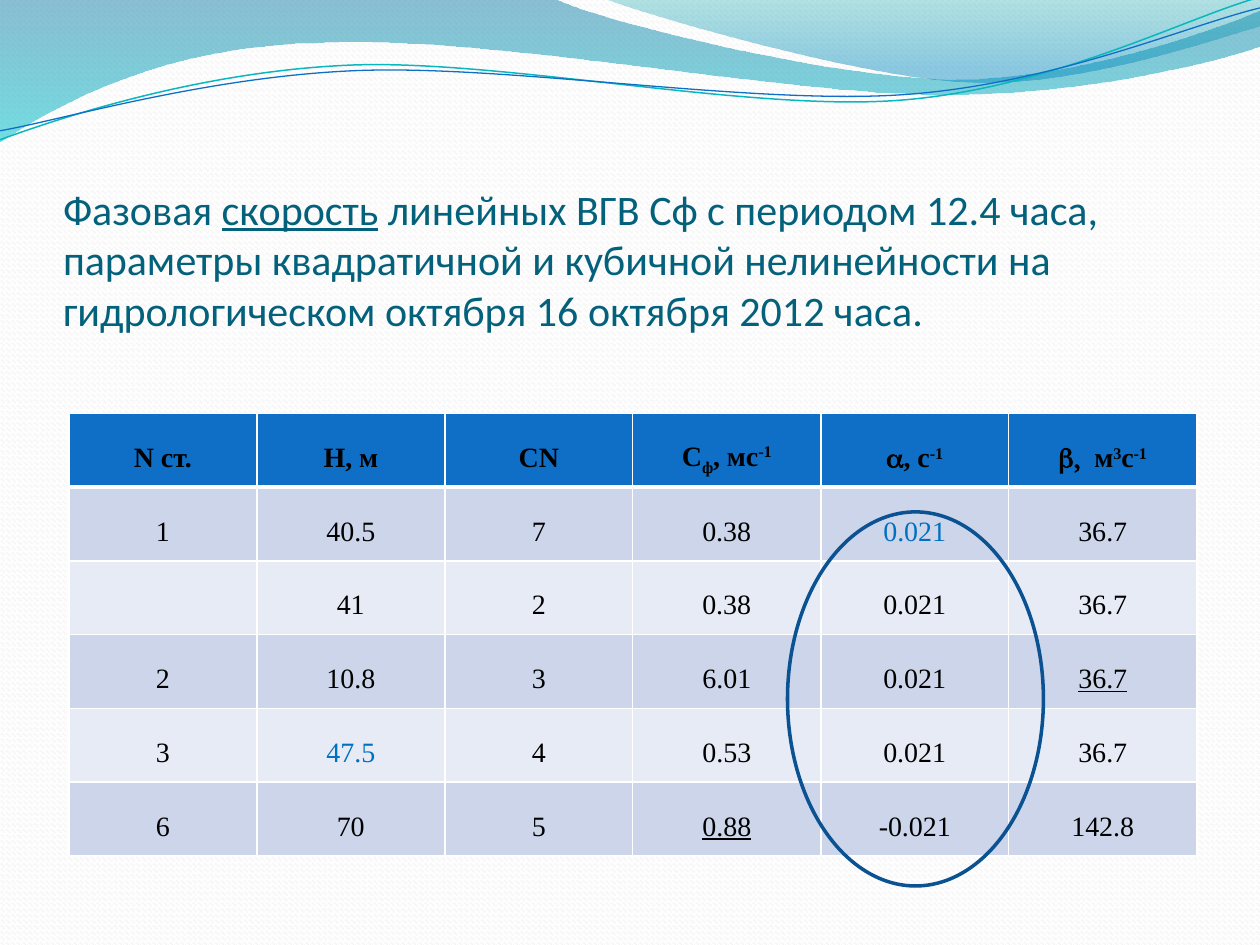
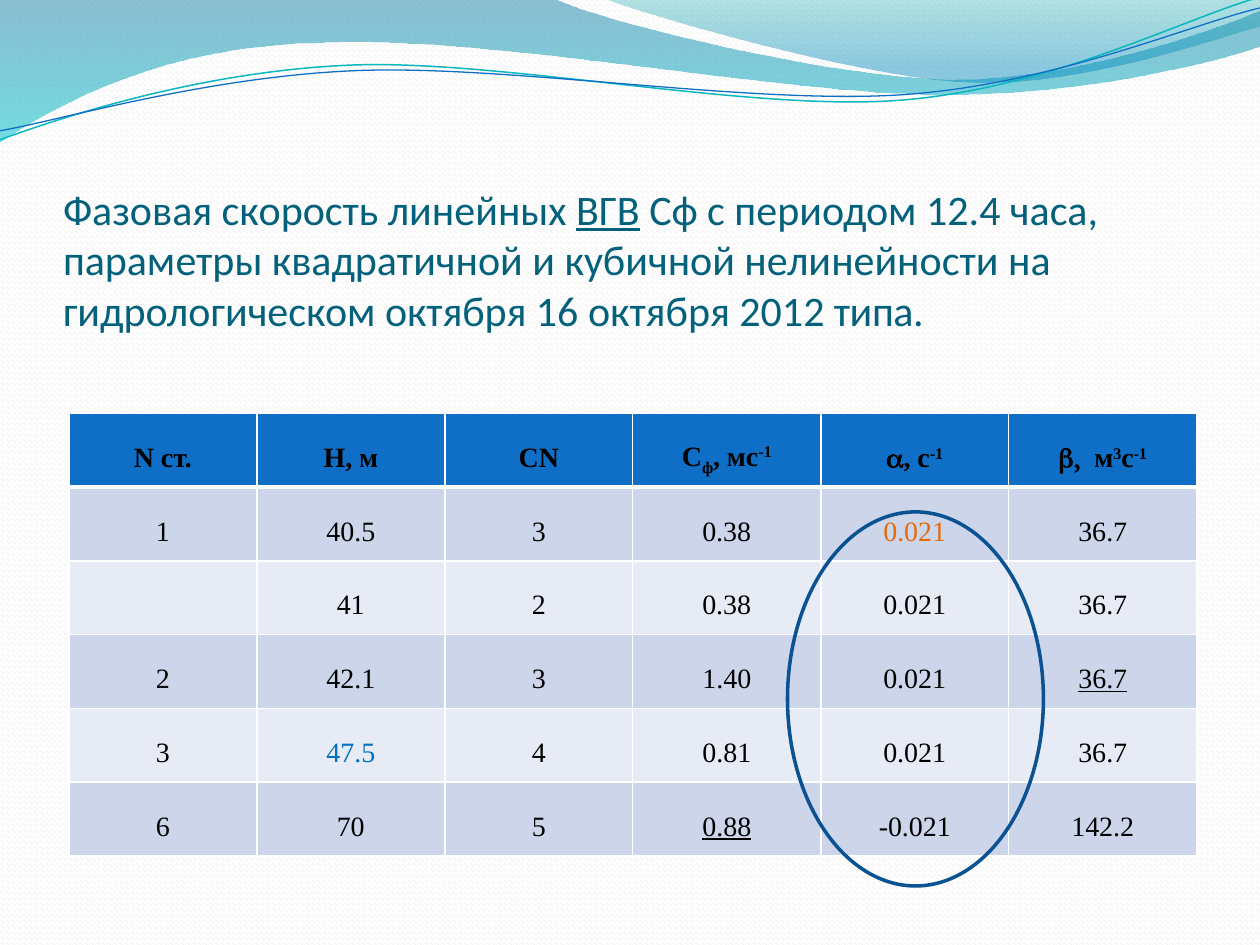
скорость underline: present -> none
ВГВ underline: none -> present
2012 часа: часа -> типа
40.5 7: 7 -> 3
0.021 at (915, 532) colour: blue -> orange
10.8: 10.8 -> 42.1
6.01: 6.01 -> 1.40
0.53: 0.53 -> 0.81
142.8: 142.8 -> 142.2
